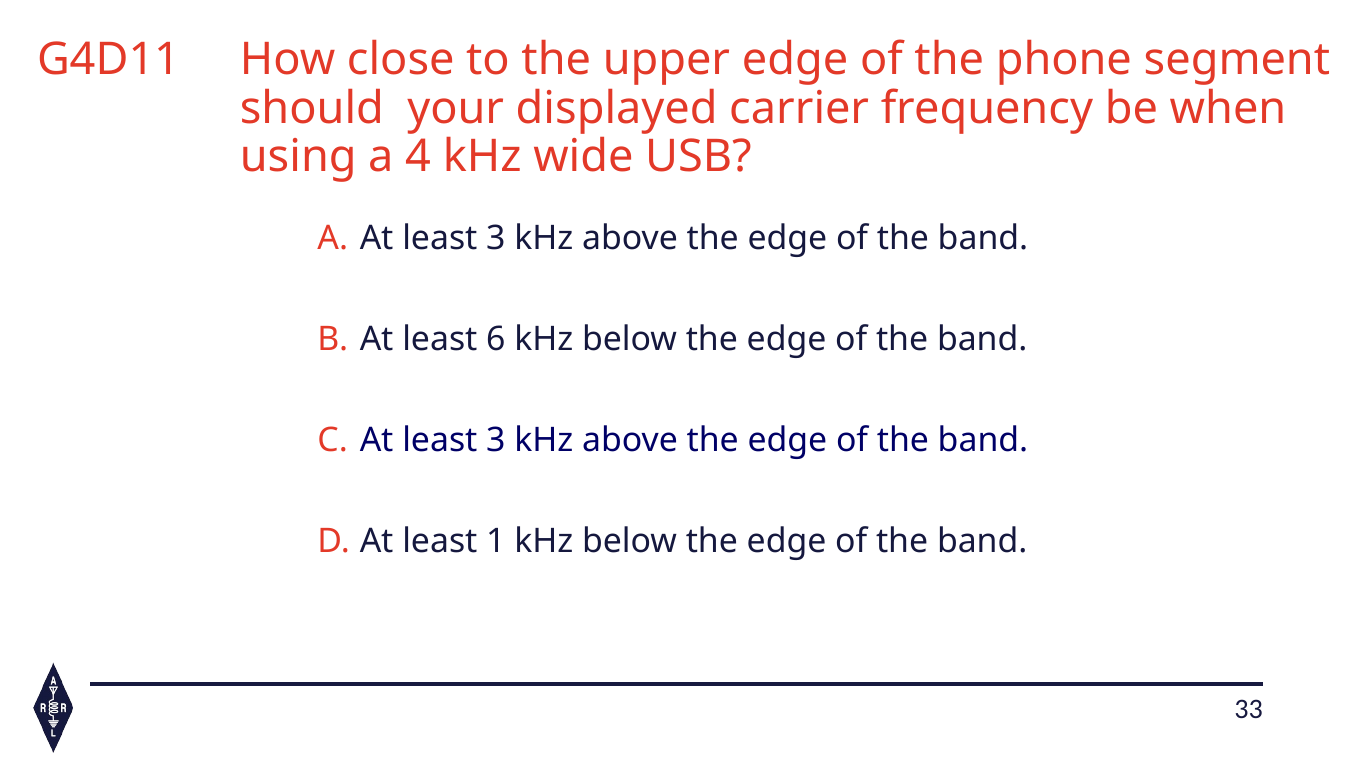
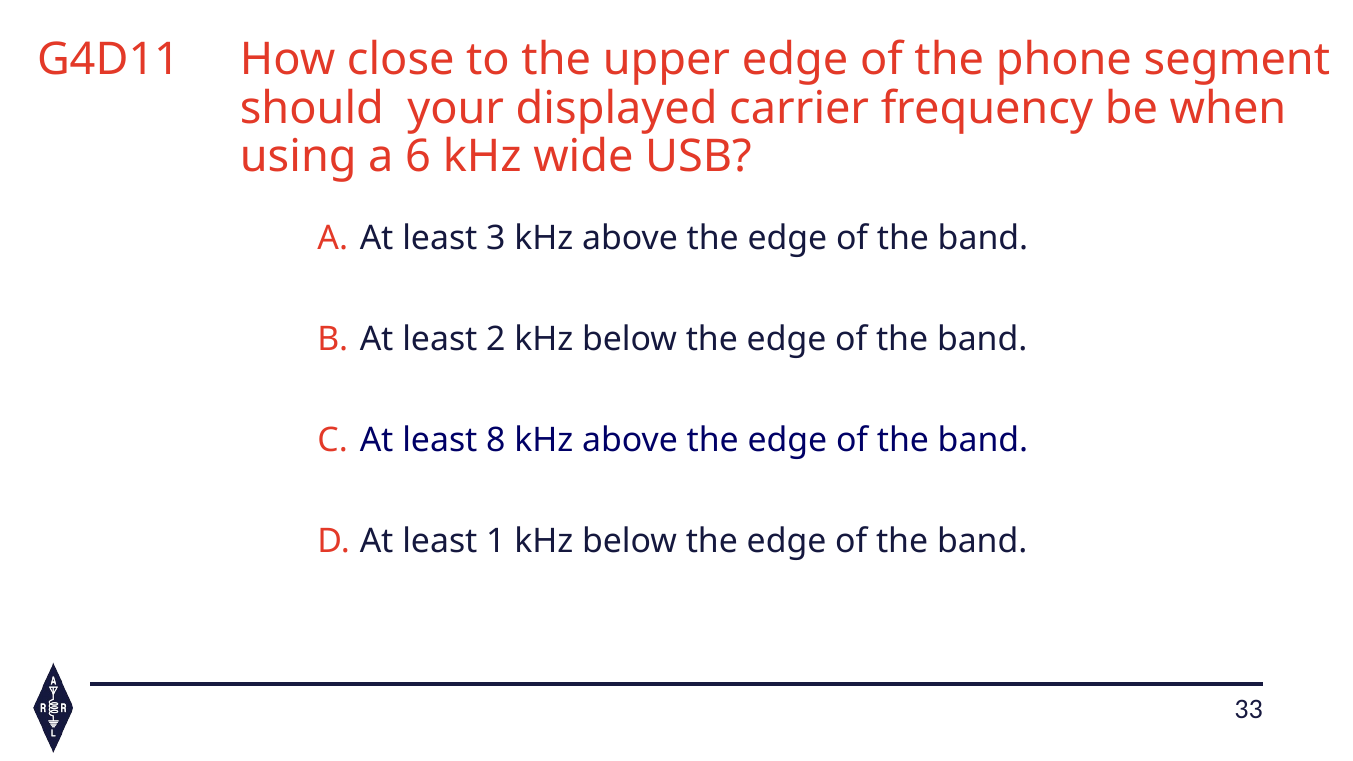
4: 4 -> 6
6: 6 -> 2
3 at (496, 440): 3 -> 8
